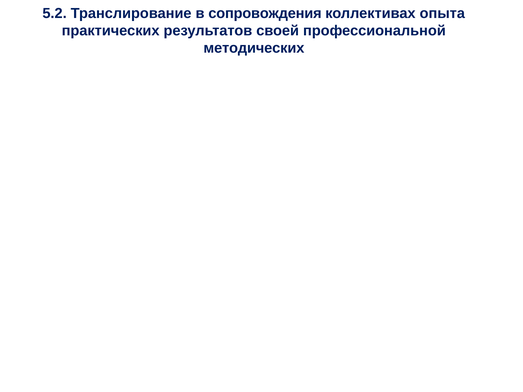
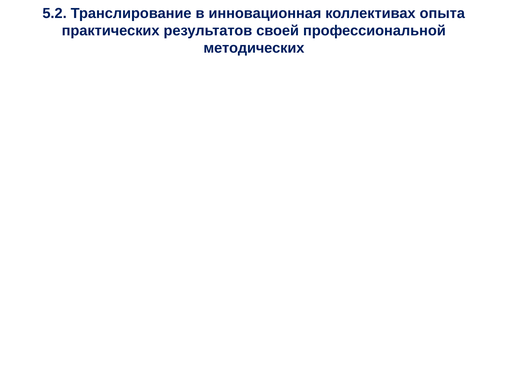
сопровождения: сопровождения -> инновационная
